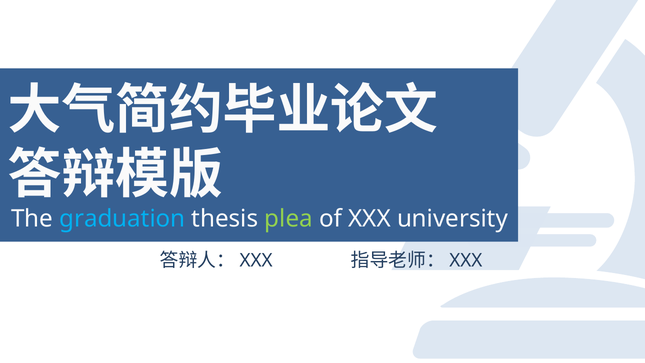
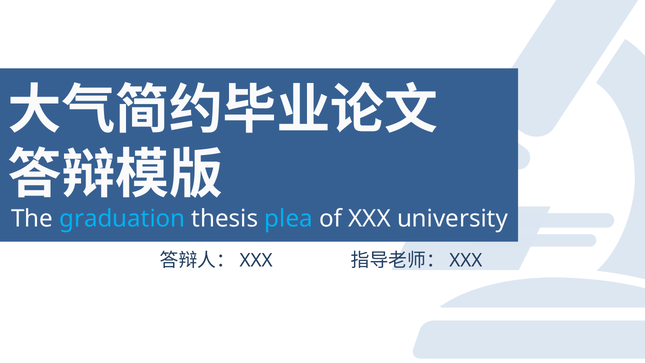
plea colour: light green -> light blue
